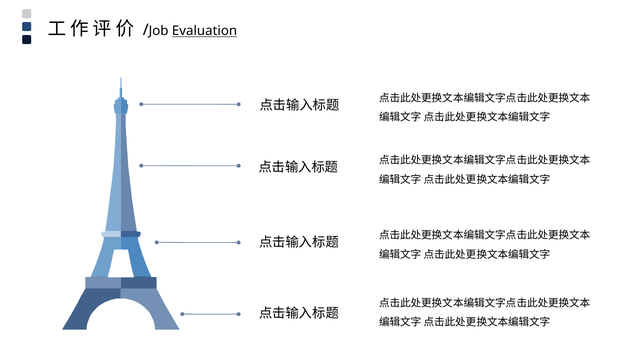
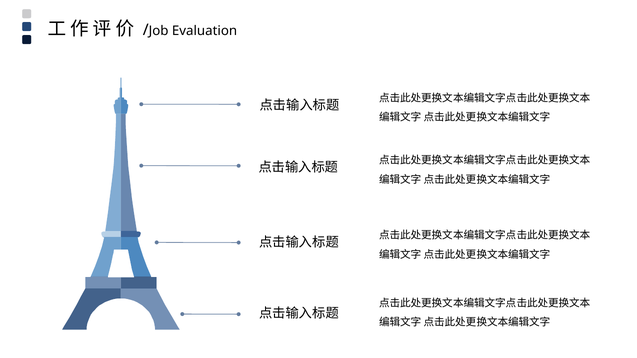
Evaluation underline: present -> none
